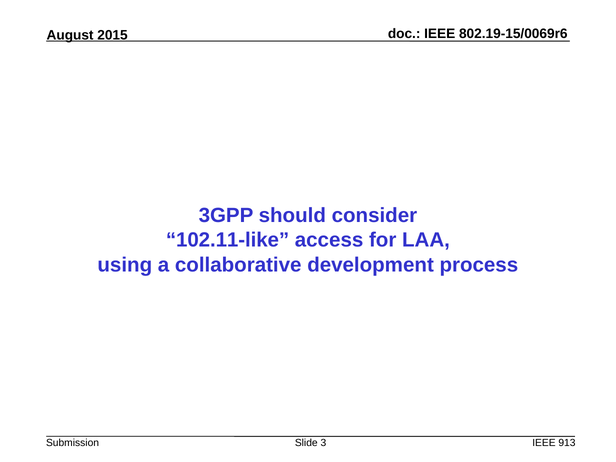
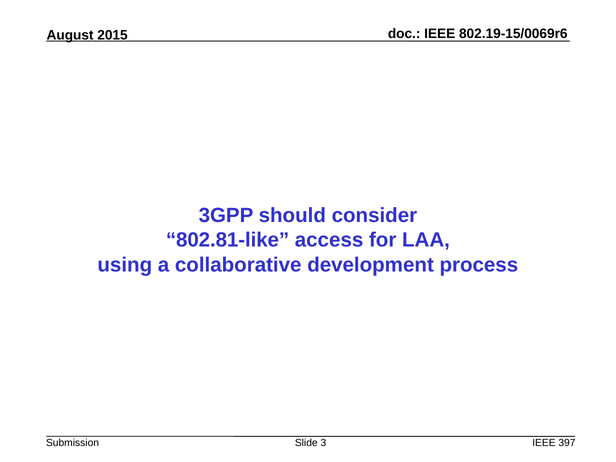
102.11-like: 102.11-like -> 802.81-like
913: 913 -> 397
